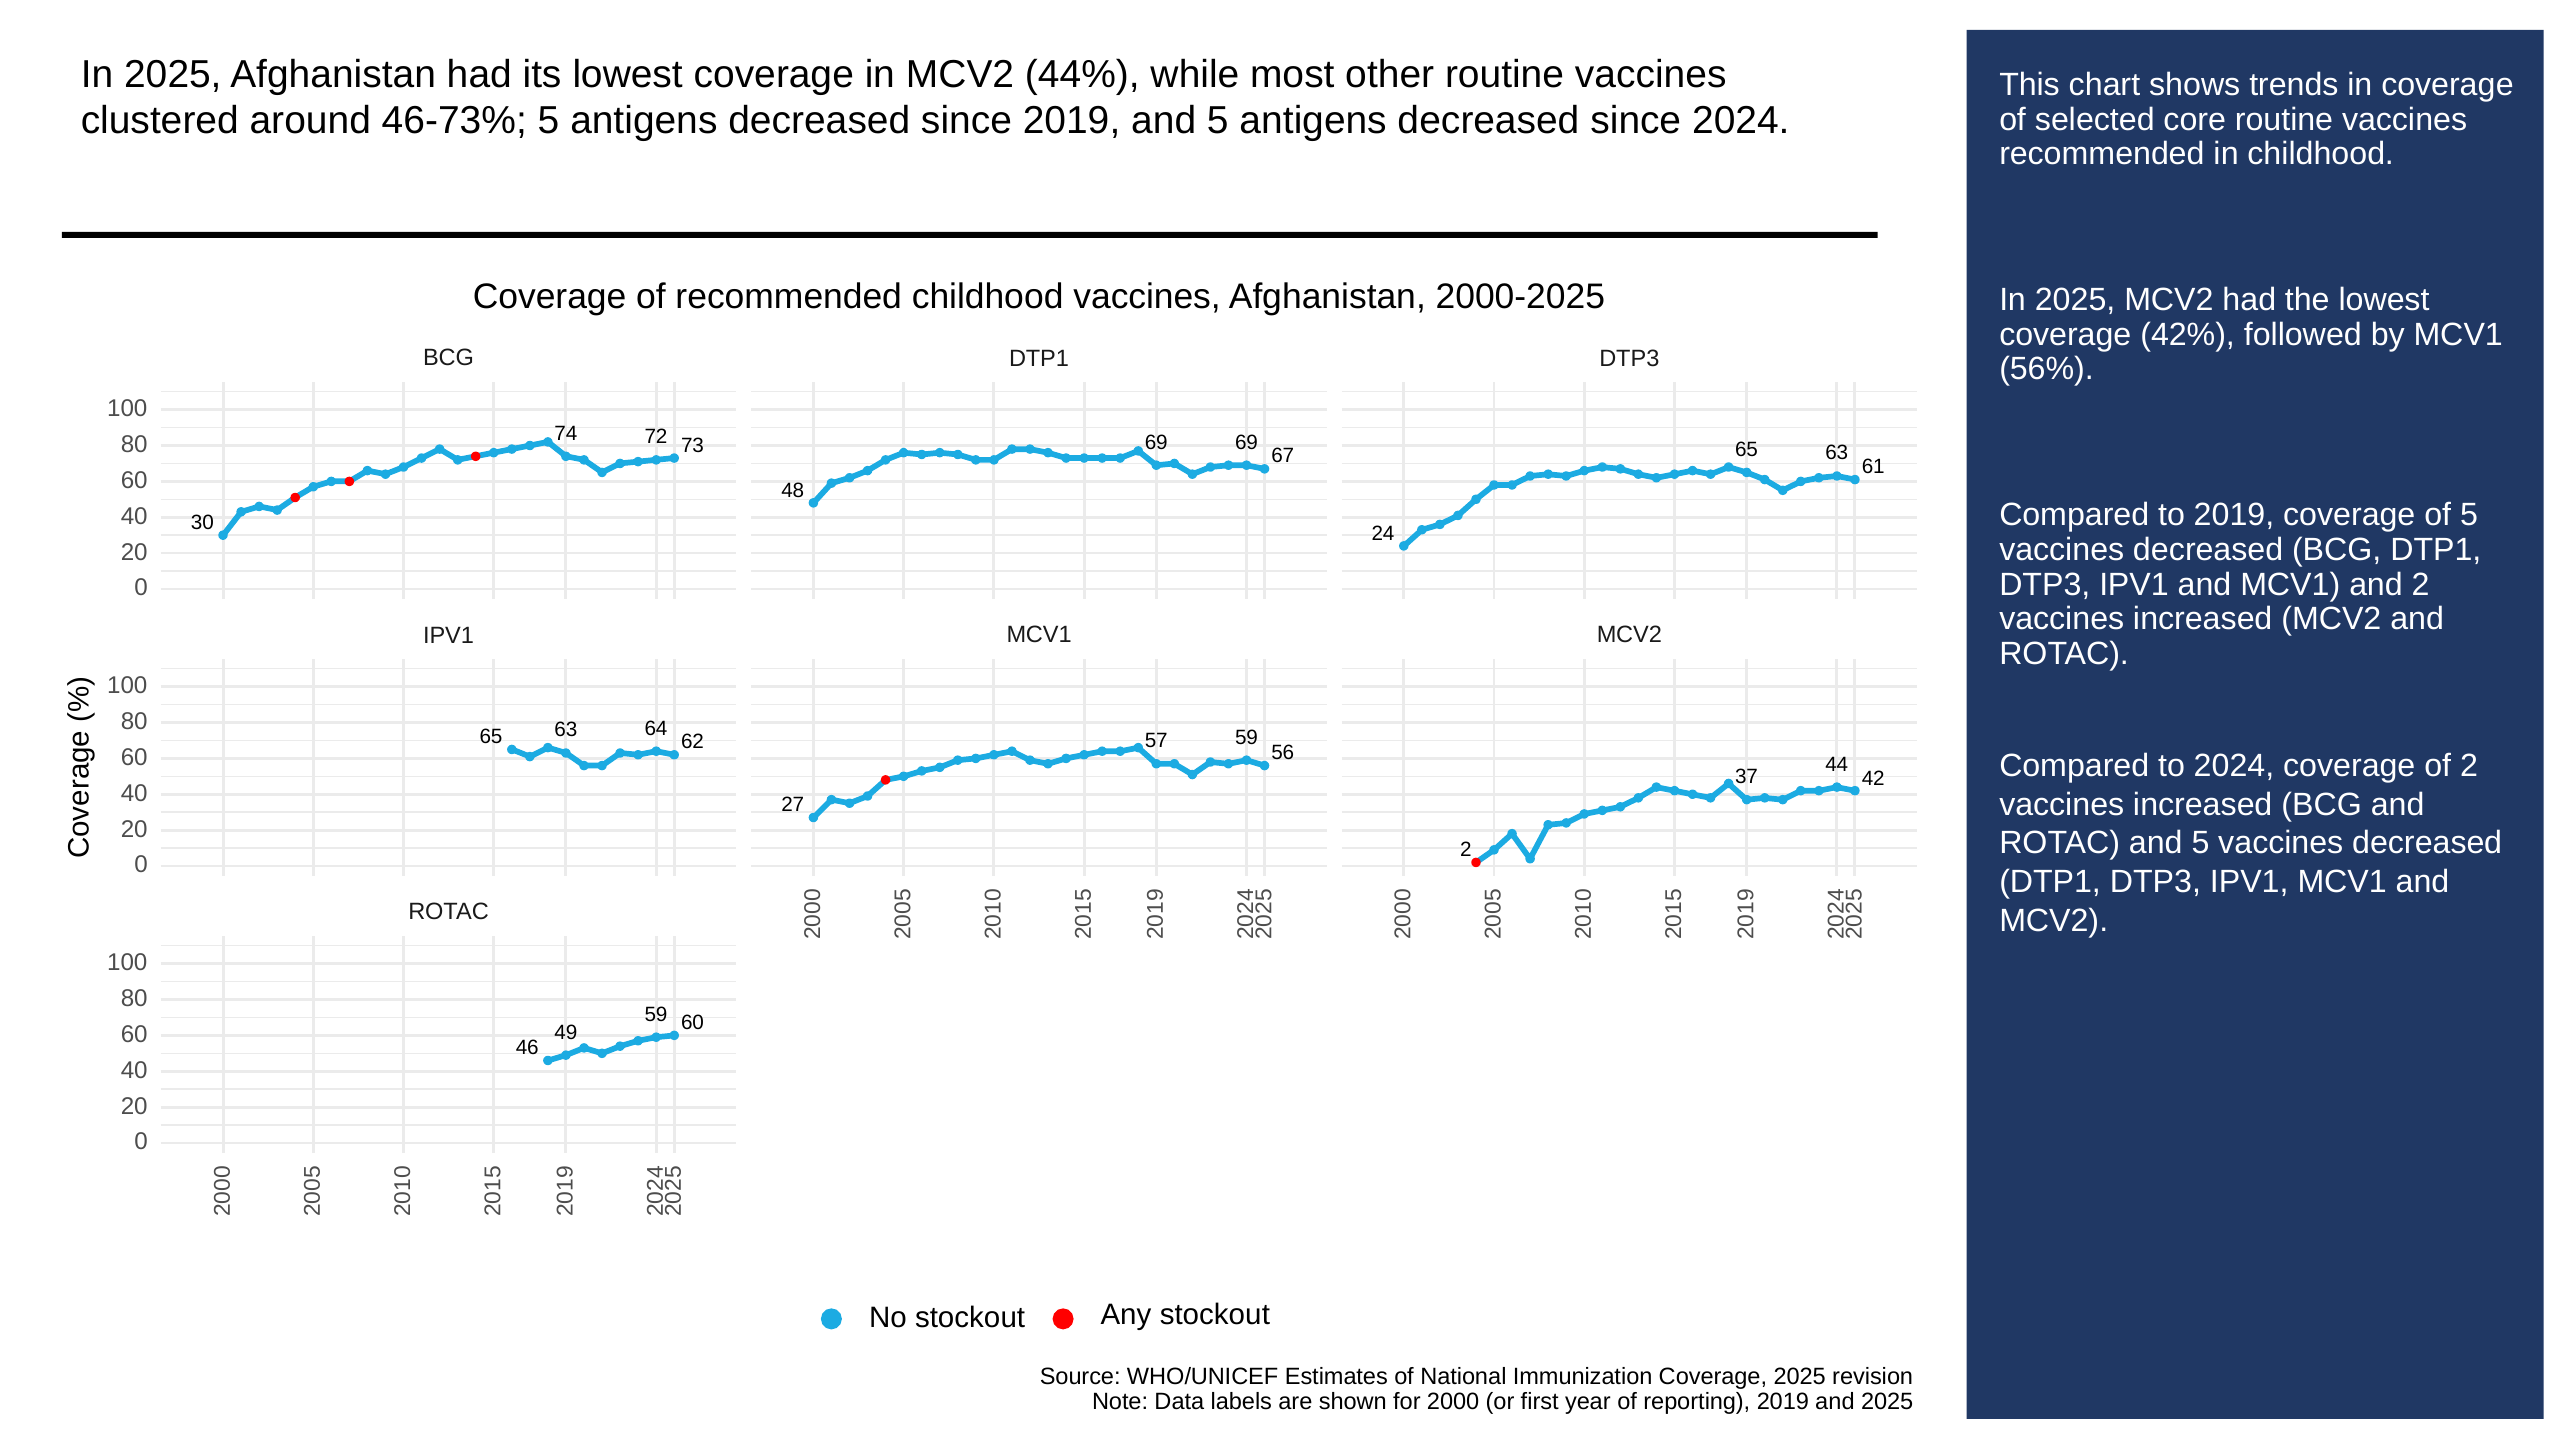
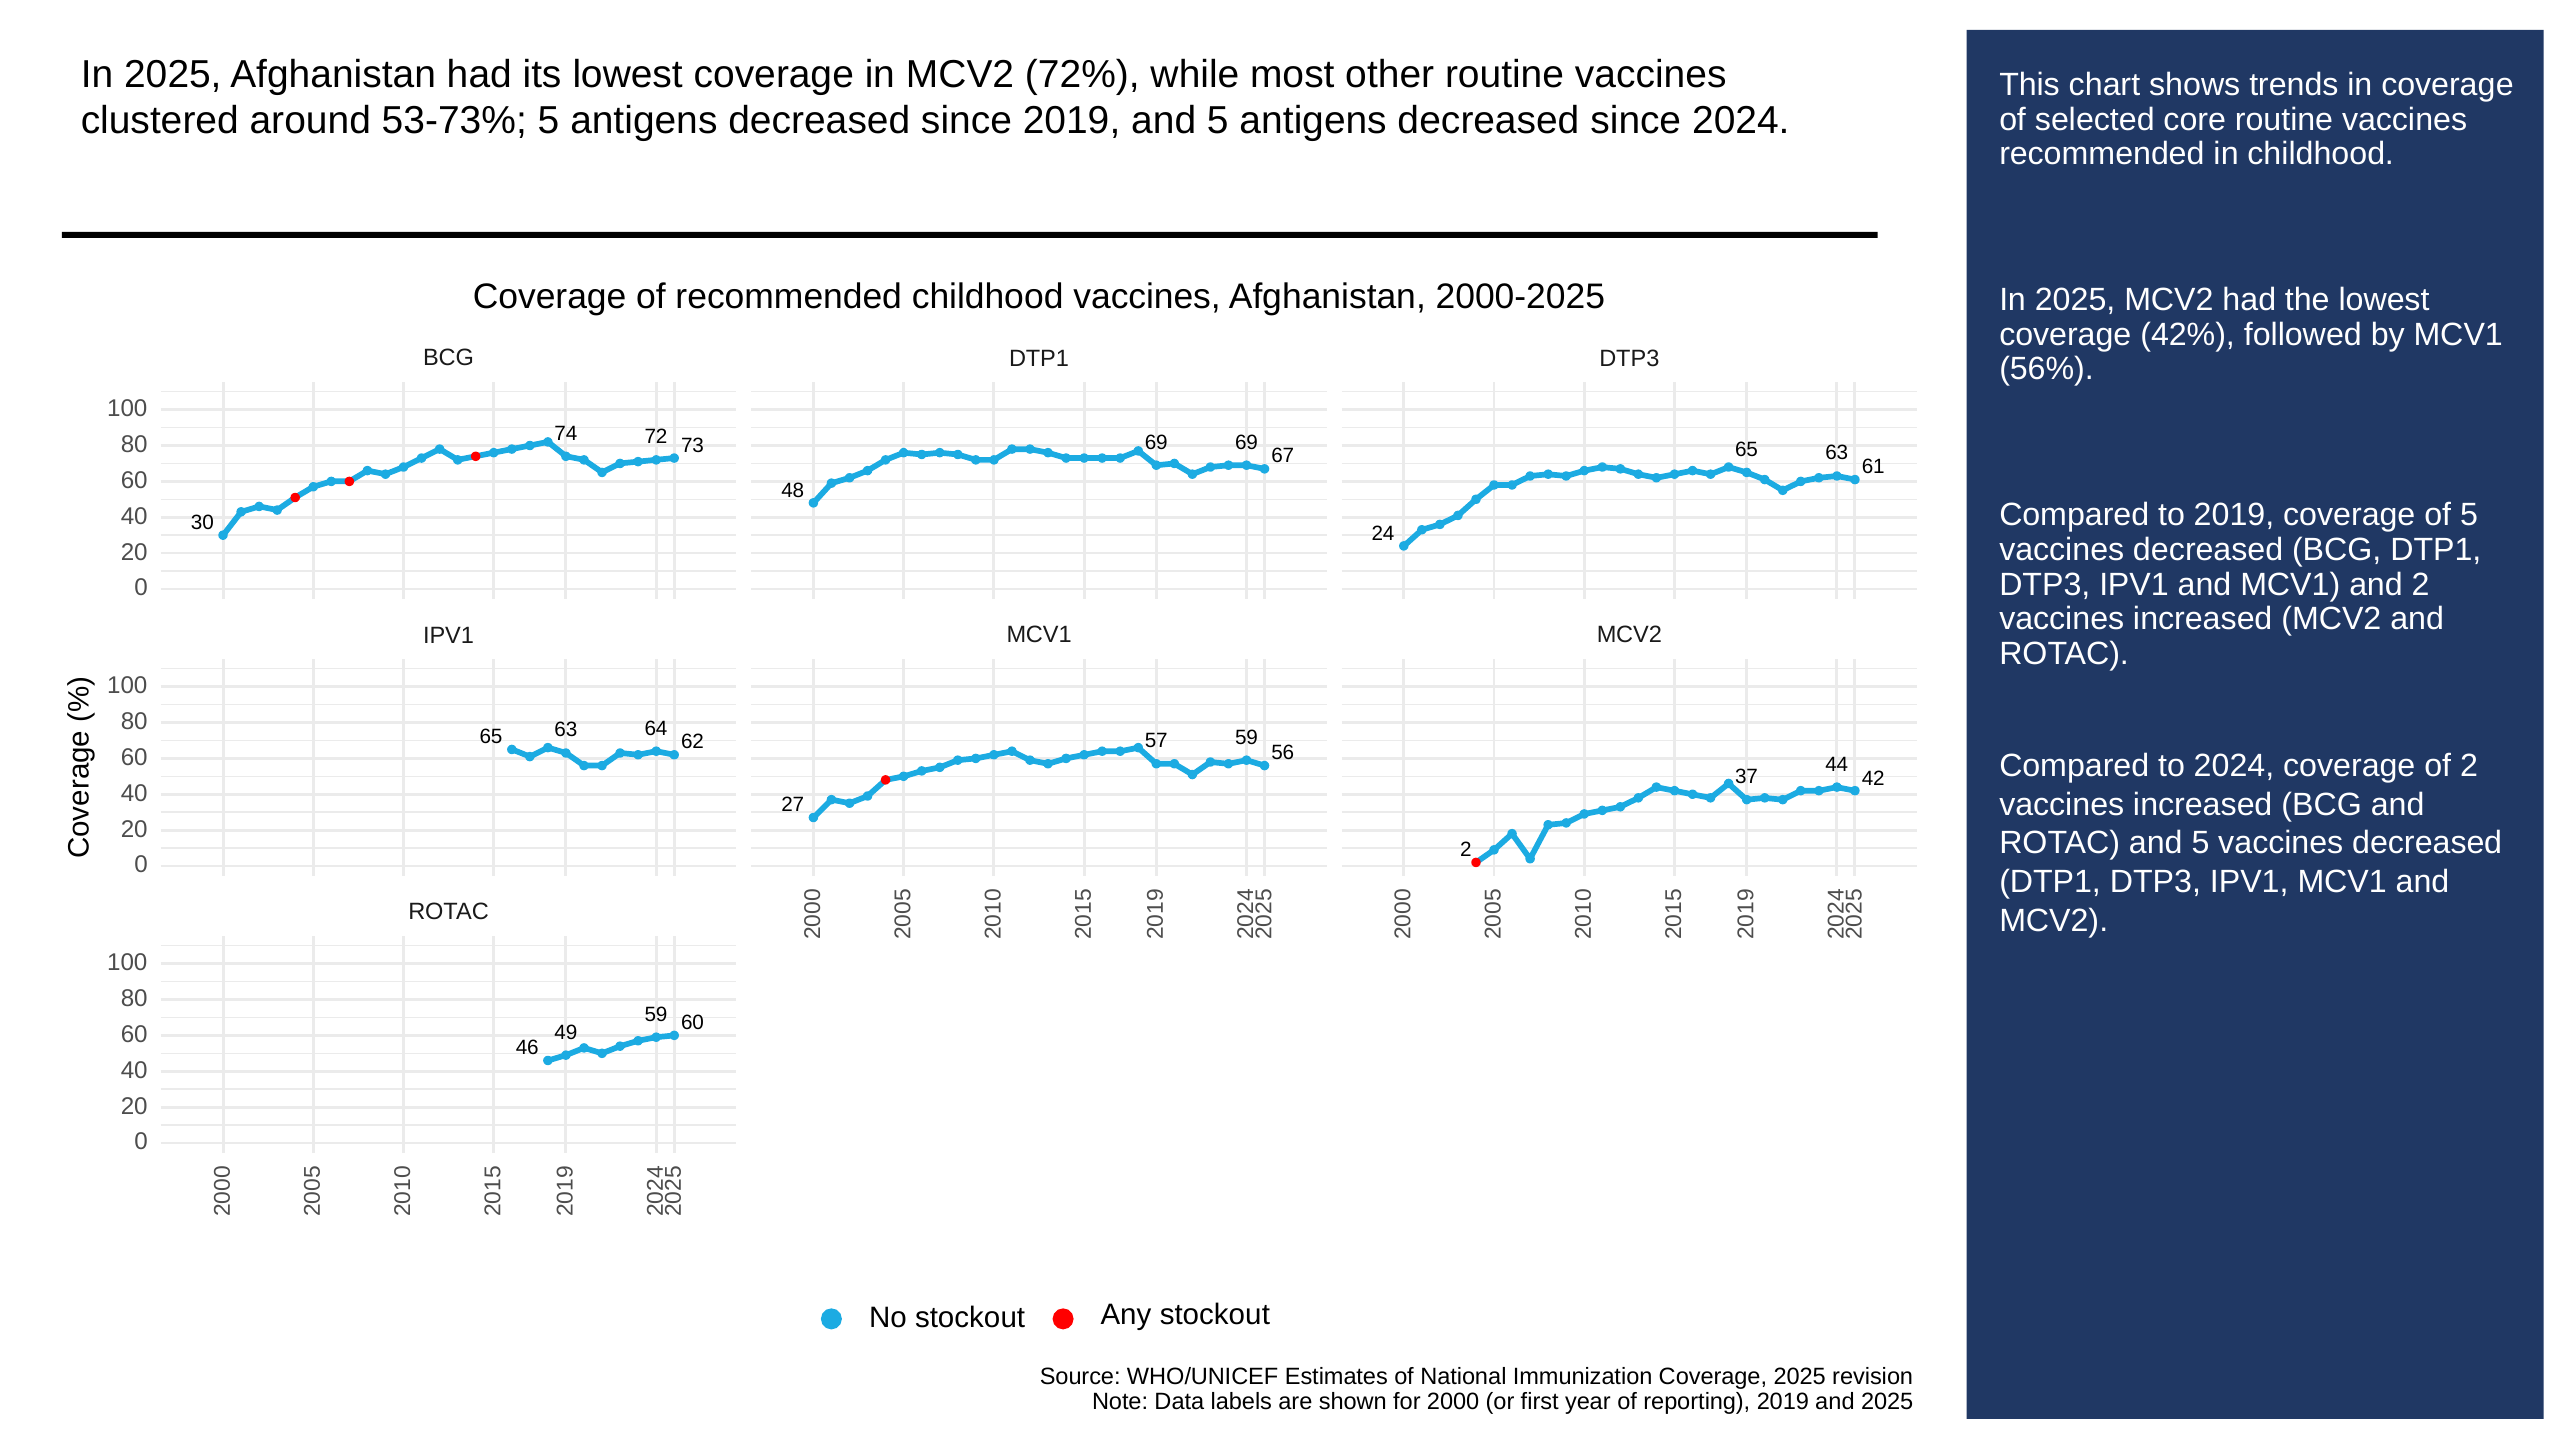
44%: 44% -> 72%
46-73%: 46-73% -> 53-73%
